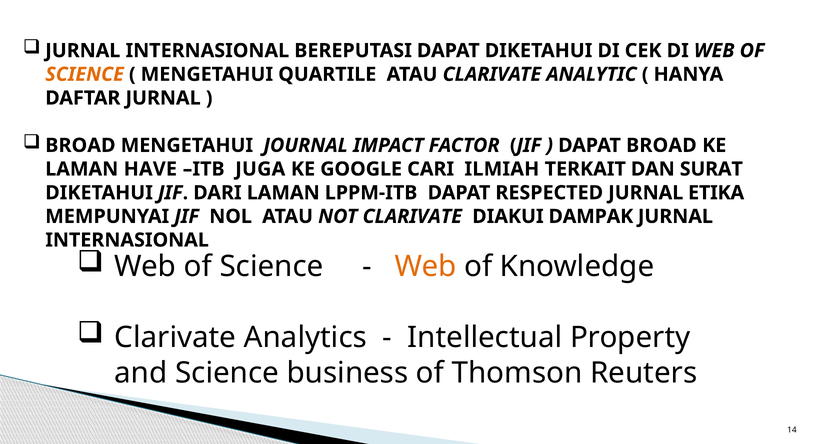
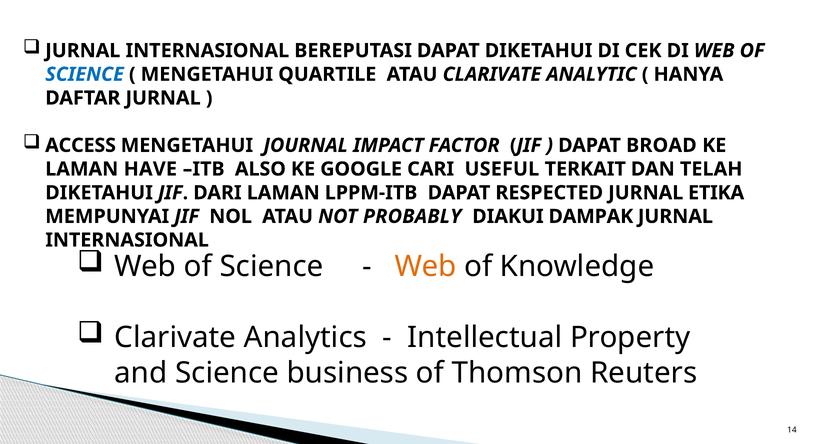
SCIENCE at (85, 74) colour: orange -> blue
BROAD at (80, 145): BROAD -> ACCESS
JUGA: JUGA -> ALSO
ILMIAH: ILMIAH -> USEFUL
SURAT: SURAT -> TELAH
NOT CLARIVATE: CLARIVATE -> PROBABLY
